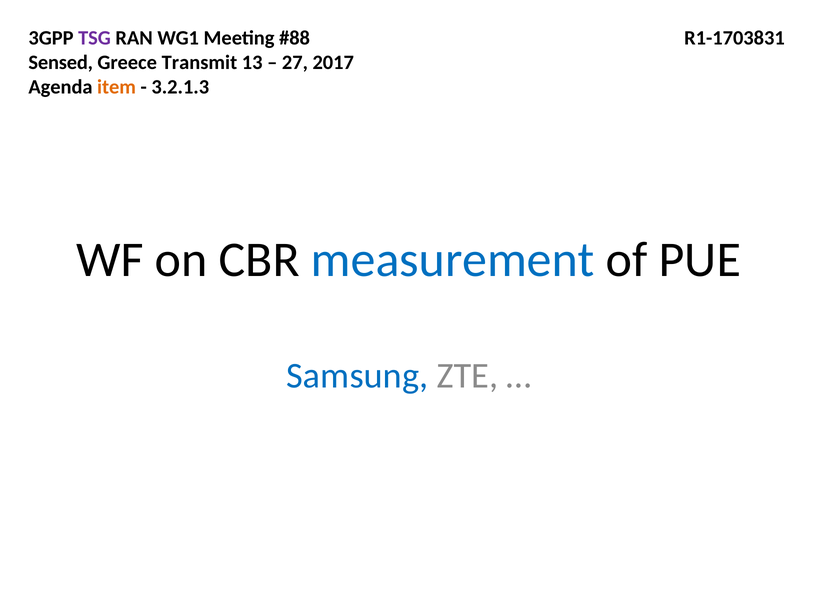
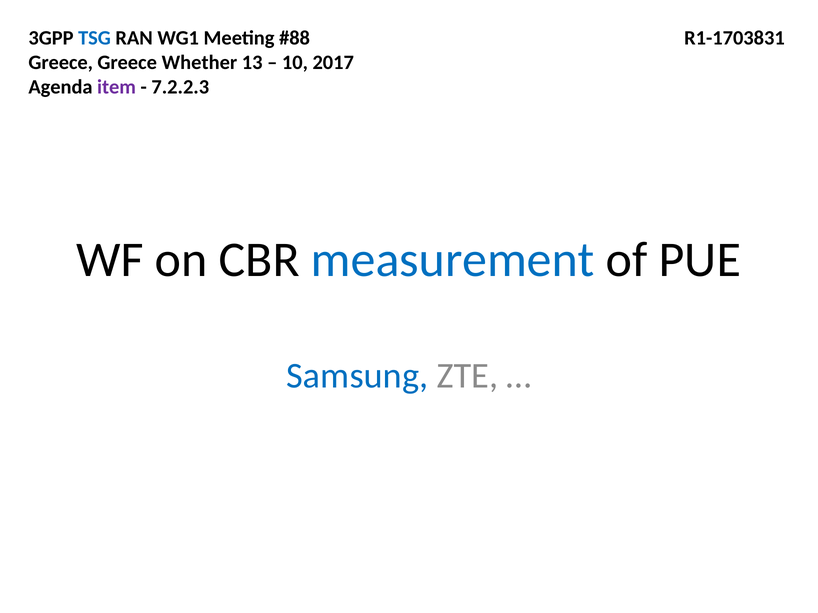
TSG colour: purple -> blue
Sensed at (61, 62): Sensed -> Greece
Transmit: Transmit -> Whether
27: 27 -> 10
item colour: orange -> purple
3.2.1.3: 3.2.1.3 -> 7.2.2.3
